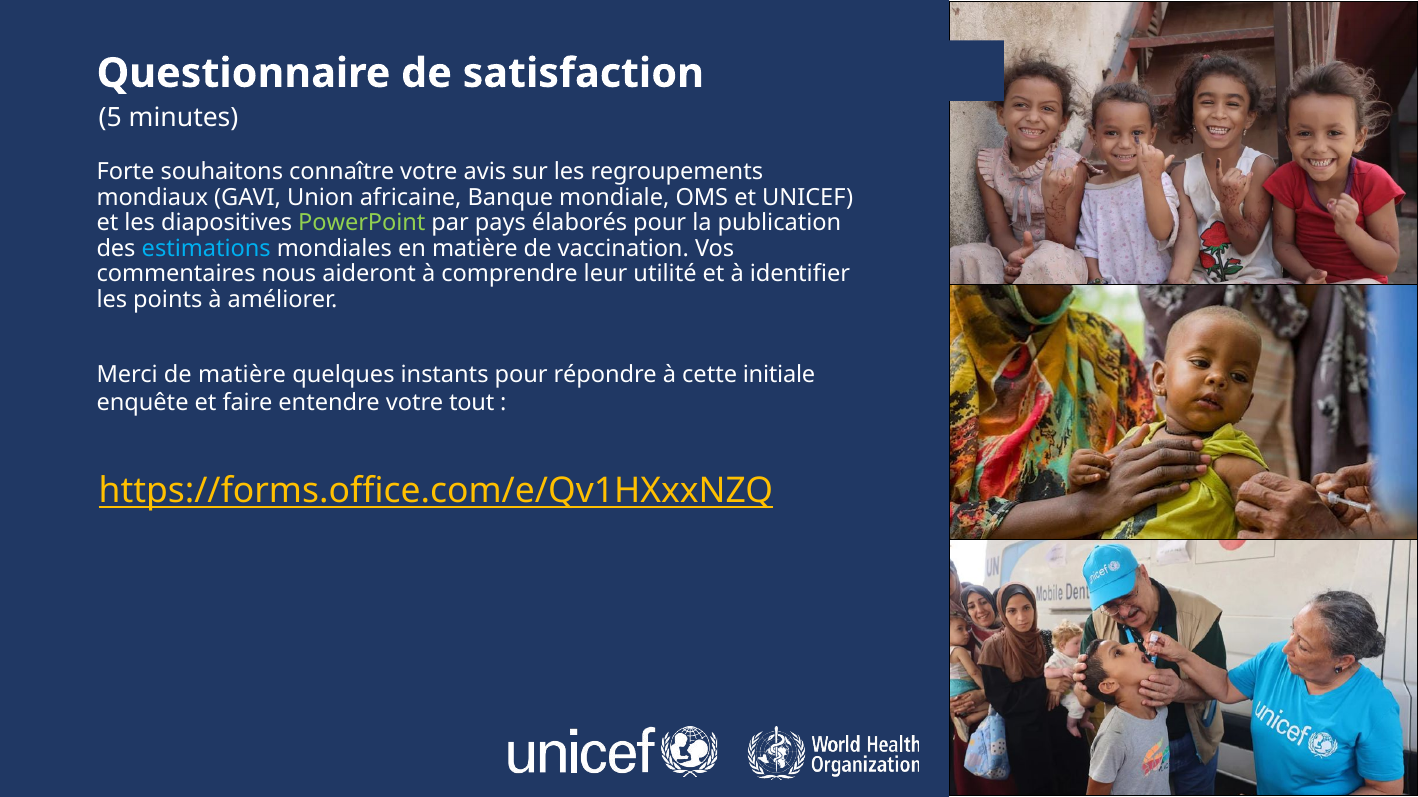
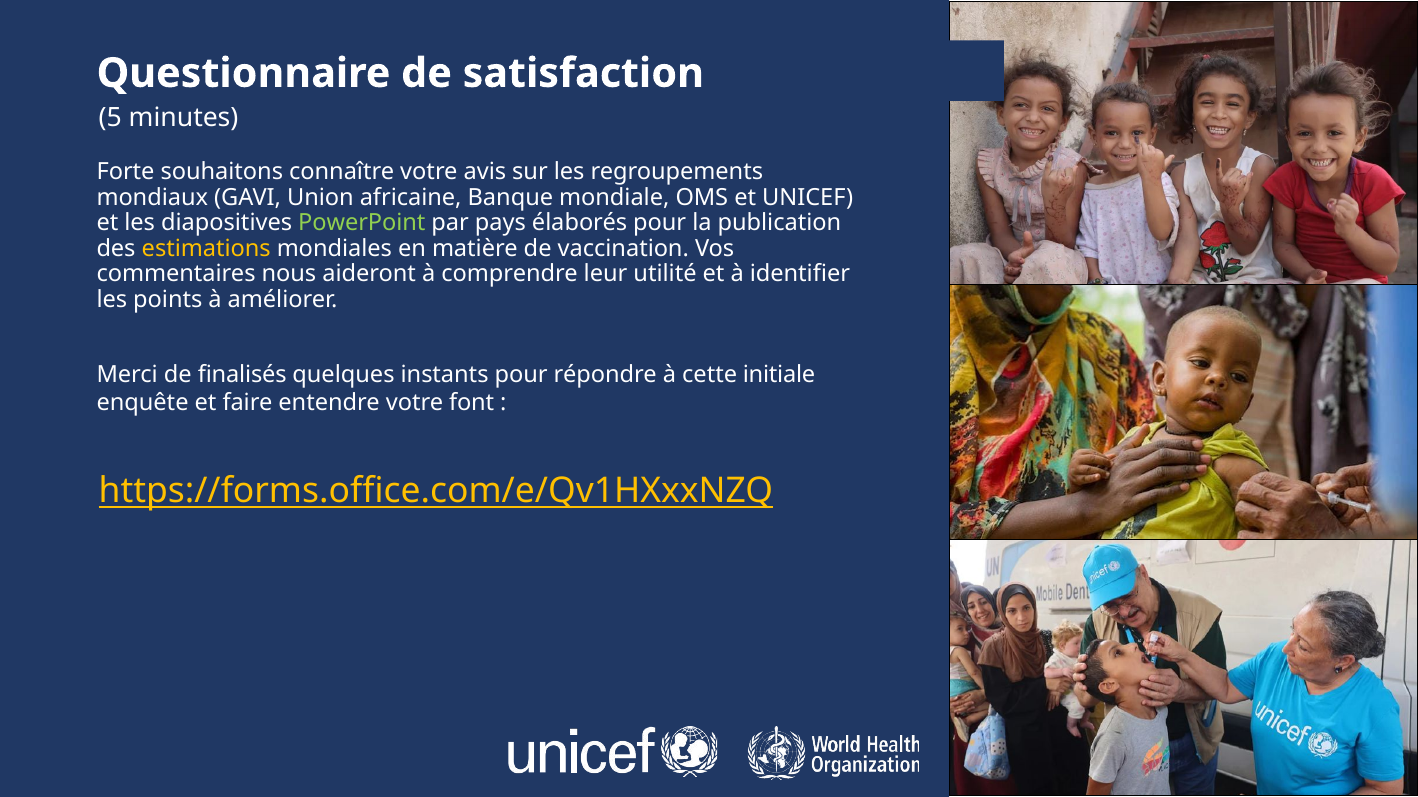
estimations colour: light blue -> yellow
de matière: matière -> finalisés
tout: tout -> font
